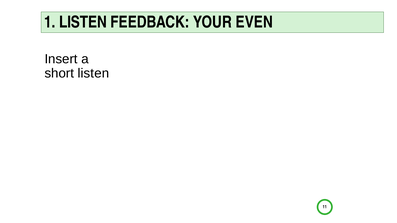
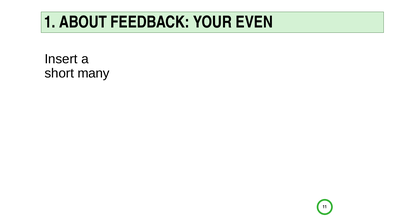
1 LISTEN: LISTEN -> ABOUT
short listen: listen -> many
